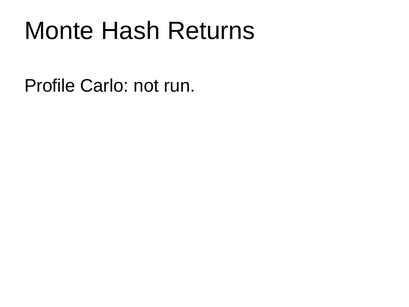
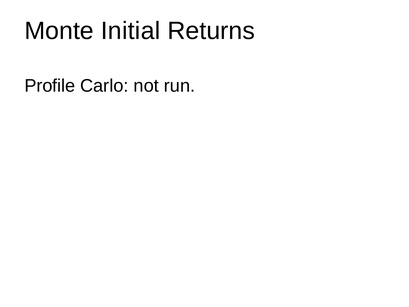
Hash: Hash -> Initial
